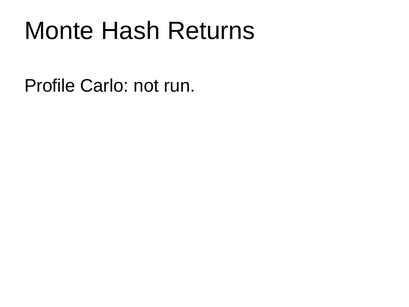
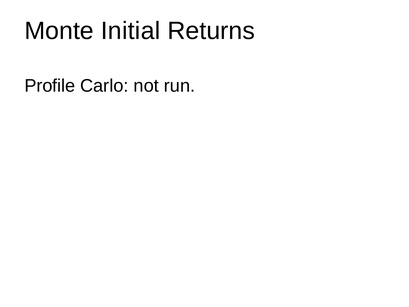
Hash: Hash -> Initial
